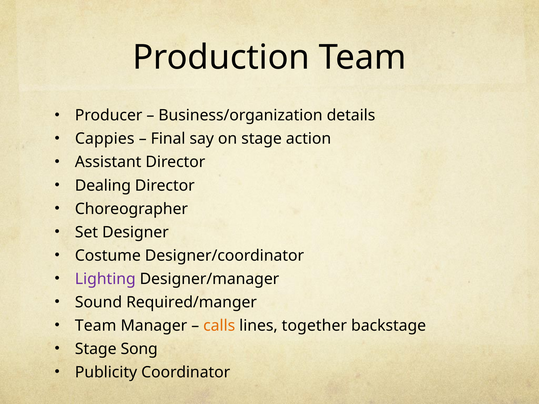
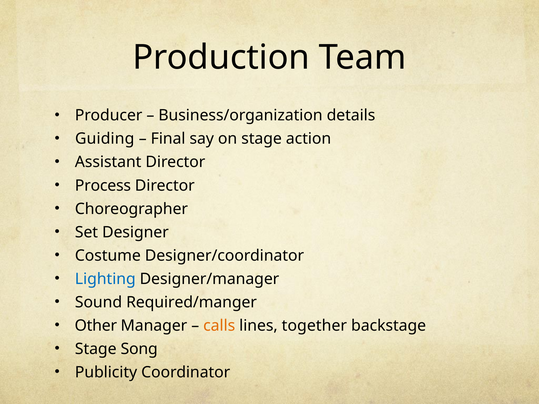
Cappies: Cappies -> Guiding
Dealing: Dealing -> Process
Lighting colour: purple -> blue
Team at (96, 326): Team -> Other
